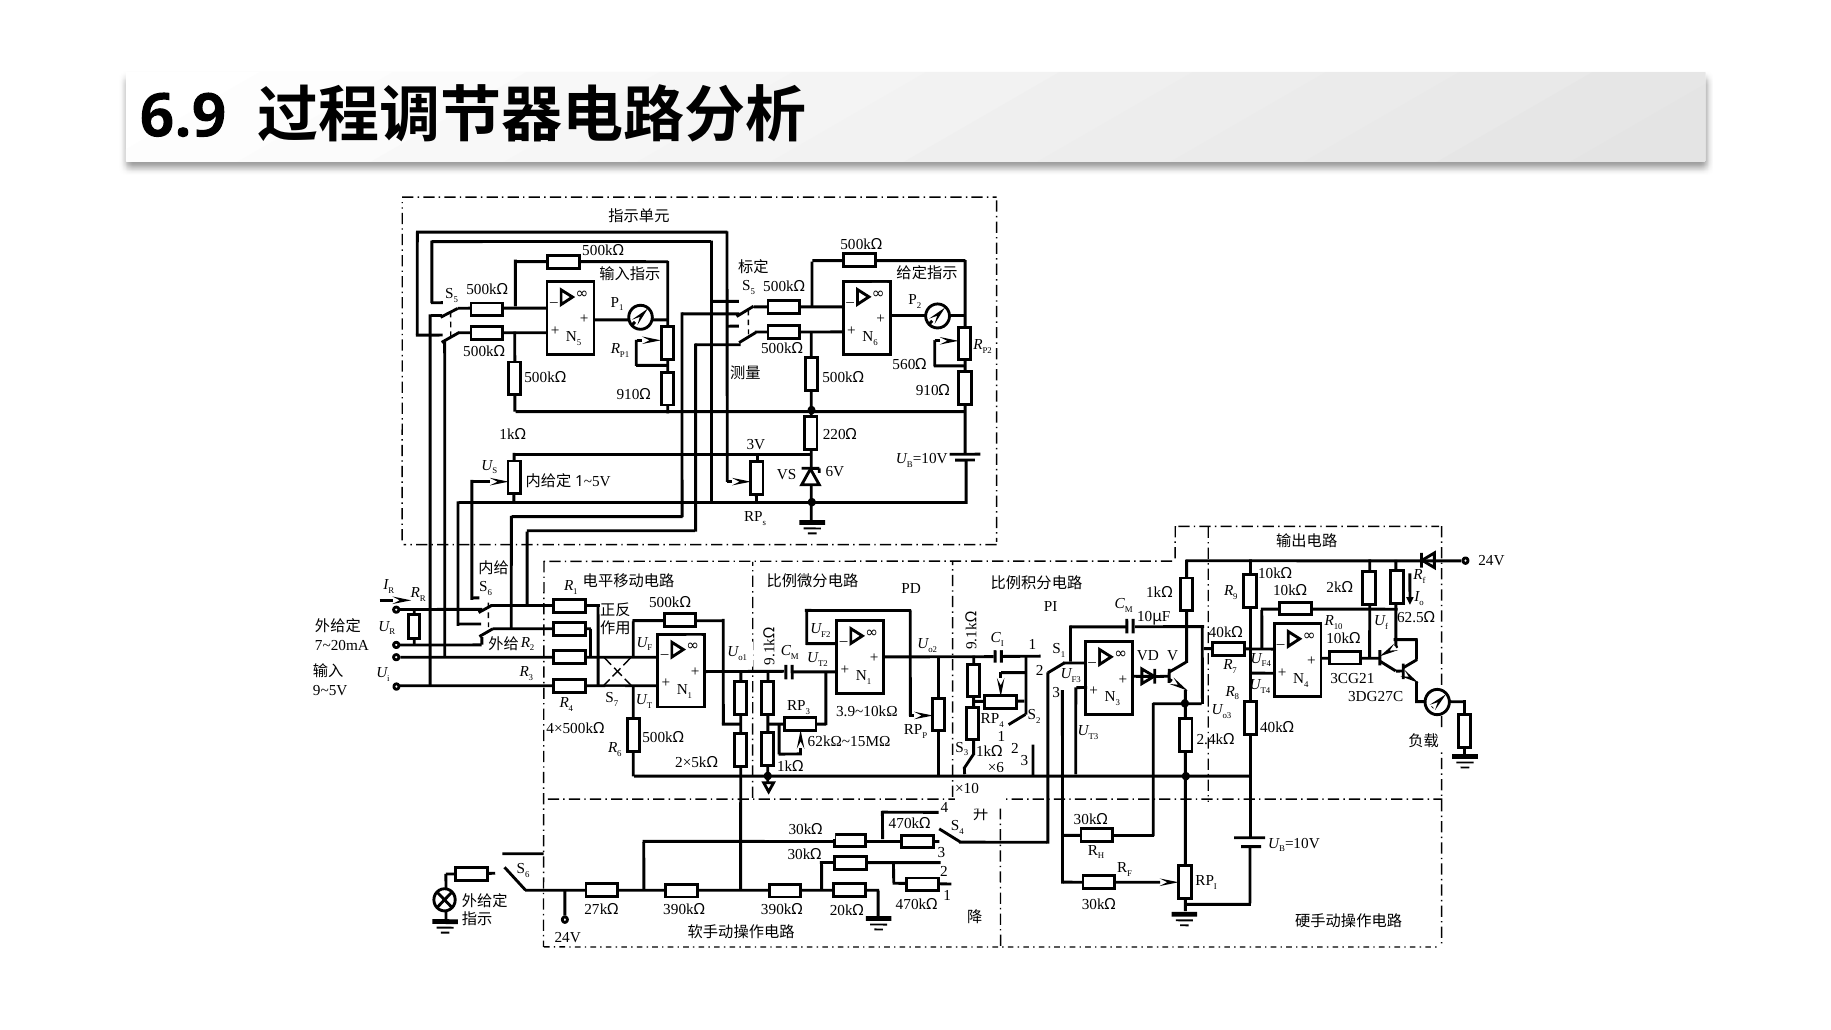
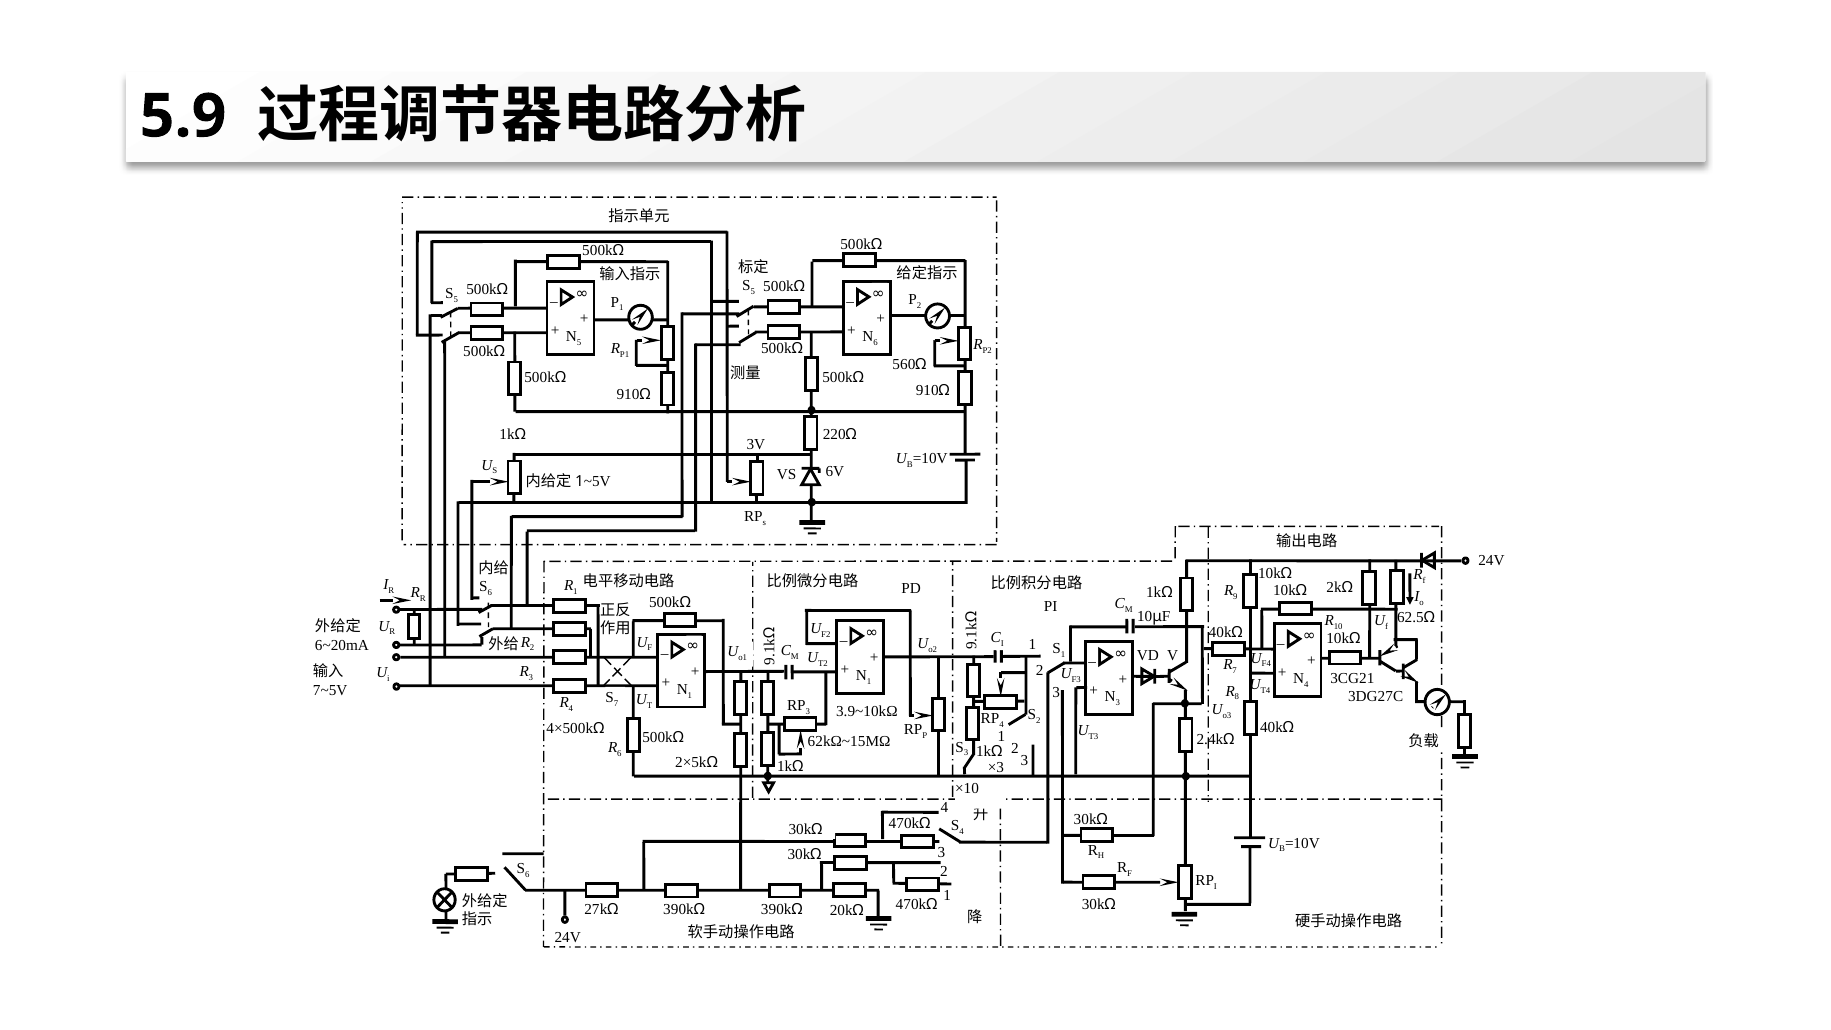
6.9: 6.9 -> 5.9
7~20mA: 7~20mA -> 6~20mA
9~5V: 9~5V -> 7~5V
×6: ×6 -> ×3
